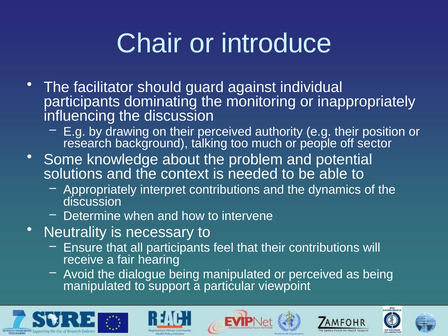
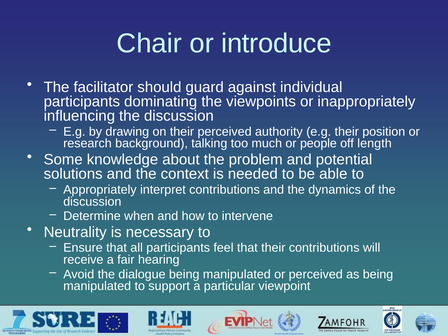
monitoring: monitoring -> viewpoints
sector: sector -> length
